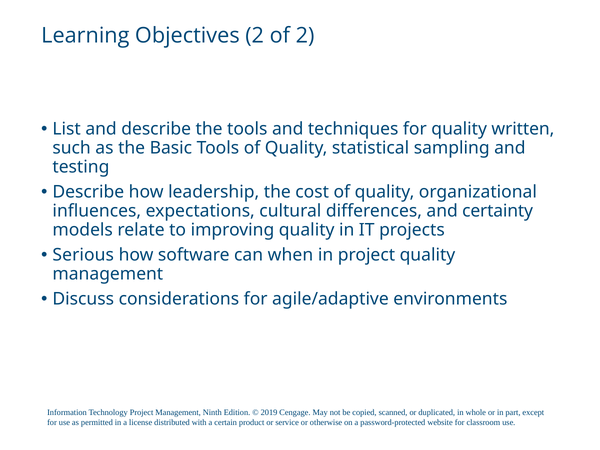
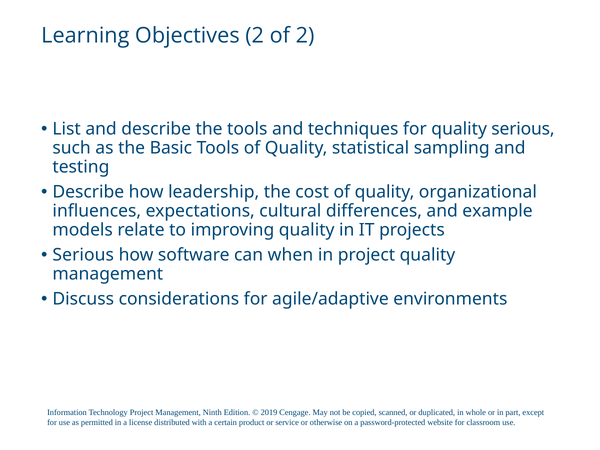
quality written: written -> serious
certainty: certainty -> example
